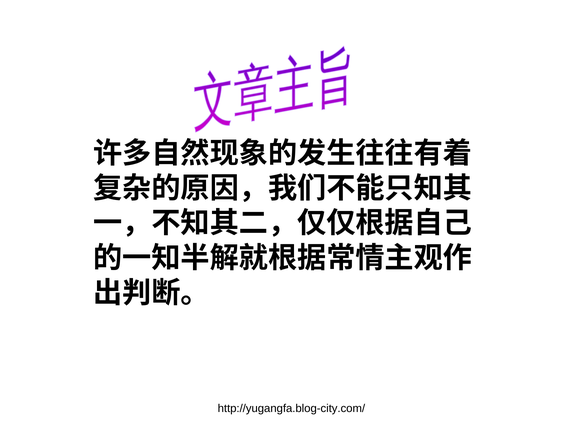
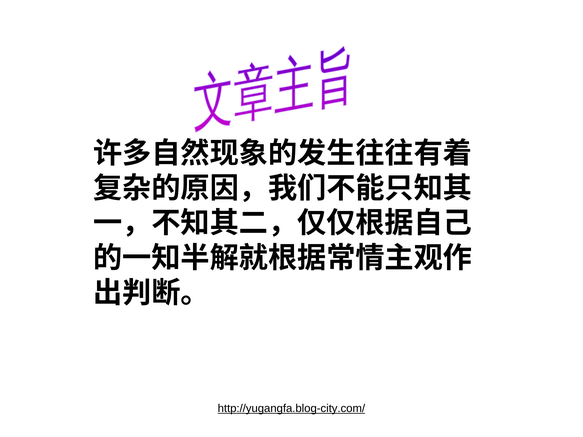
http://yugangfa.blog-city.com/ underline: none -> present
